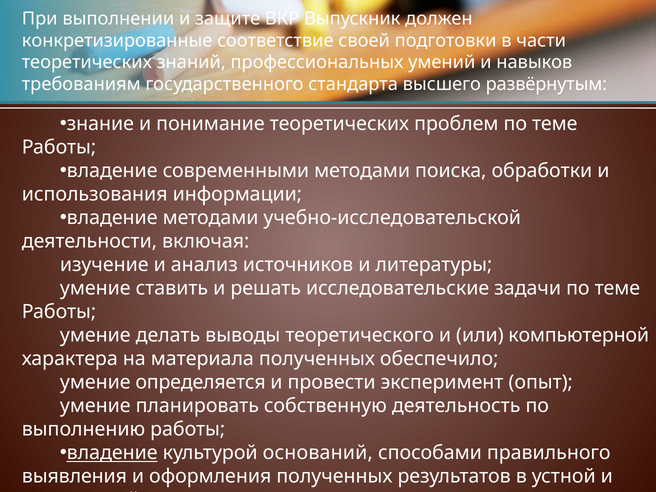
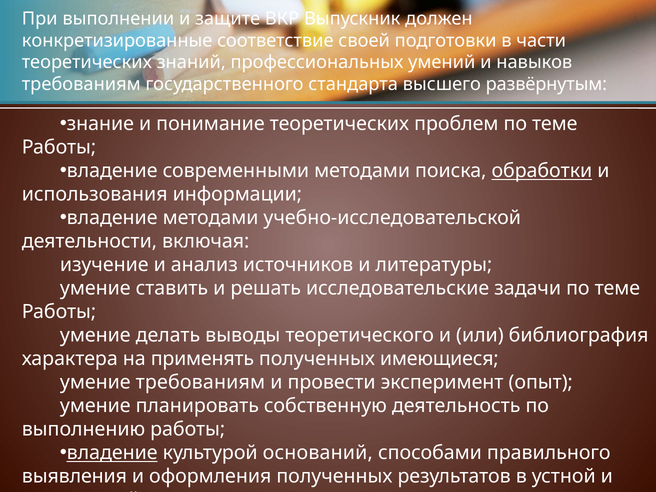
обработки underline: none -> present
компьютерной: компьютерной -> библиография
материала: материала -> применять
обеспечило: обеспечило -> имеющиеся
умение определяется: определяется -> требованиям
